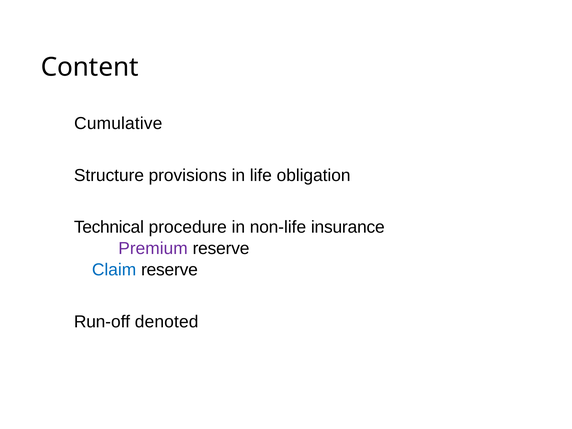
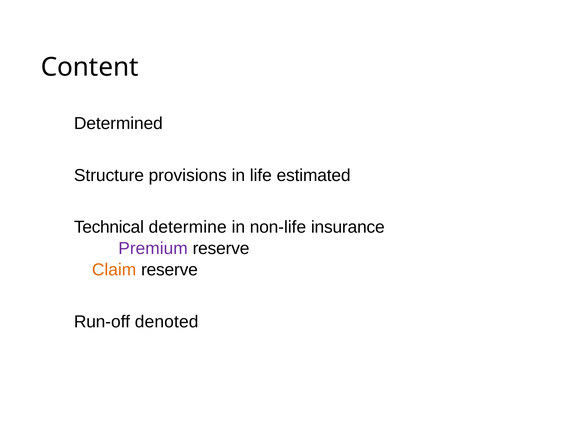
Cumulative: Cumulative -> Determined
obligation: obligation -> estimated
procedure: procedure -> determine
Claim colour: blue -> orange
